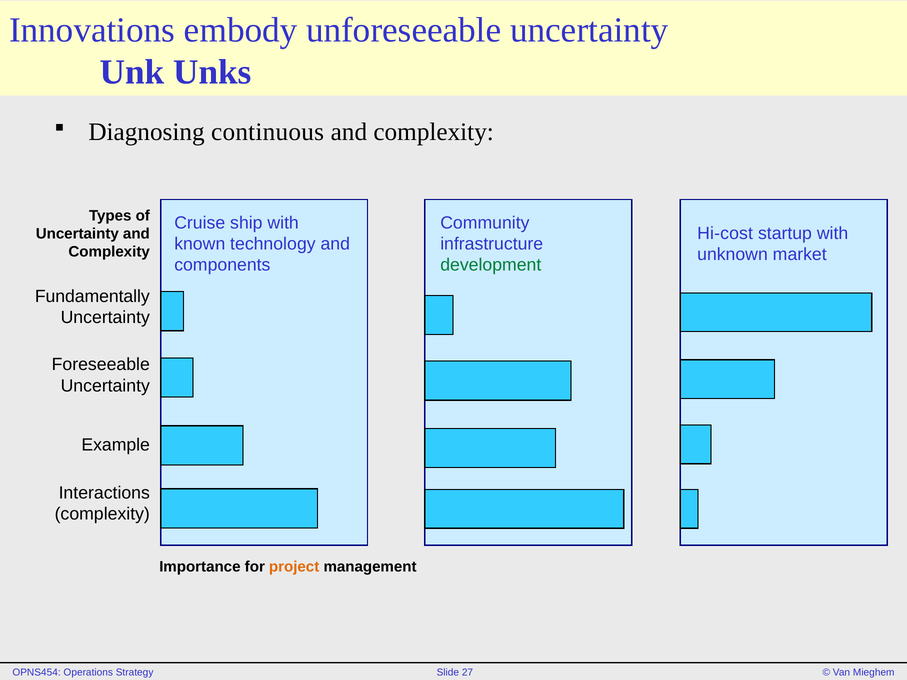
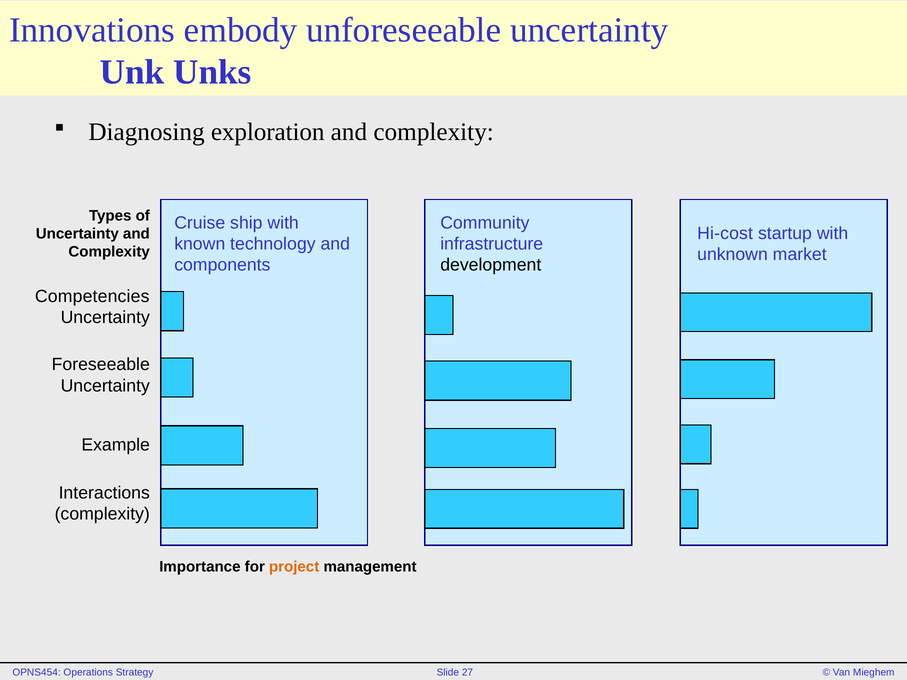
continuous: continuous -> exploration
development colour: green -> black
Fundamentally: Fundamentally -> Competencies
